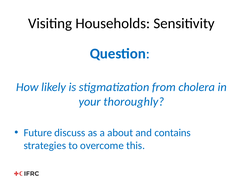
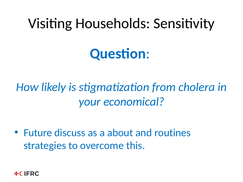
thoroughly: thoroughly -> economical
contains: contains -> routines
